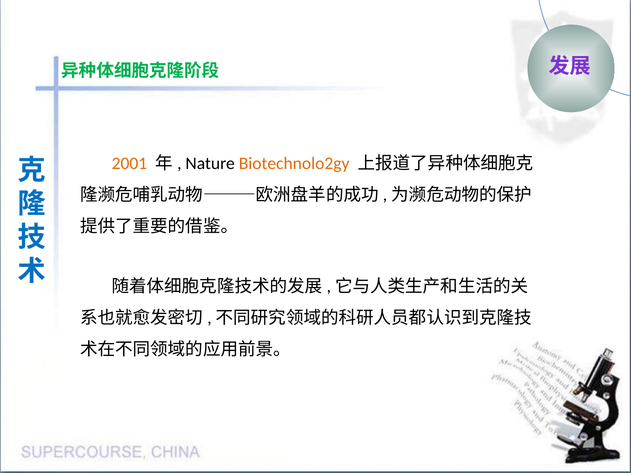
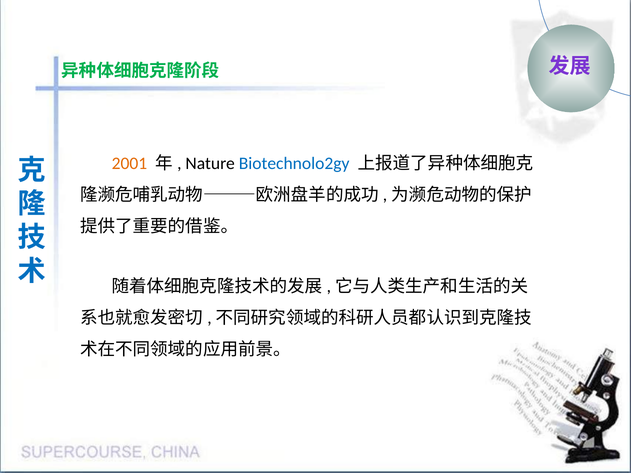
Biotechnolo2gy colour: orange -> blue
